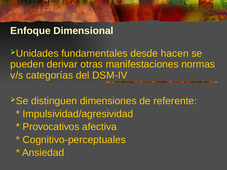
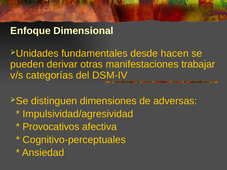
normas: normas -> trabajar
referente: referente -> adversas
